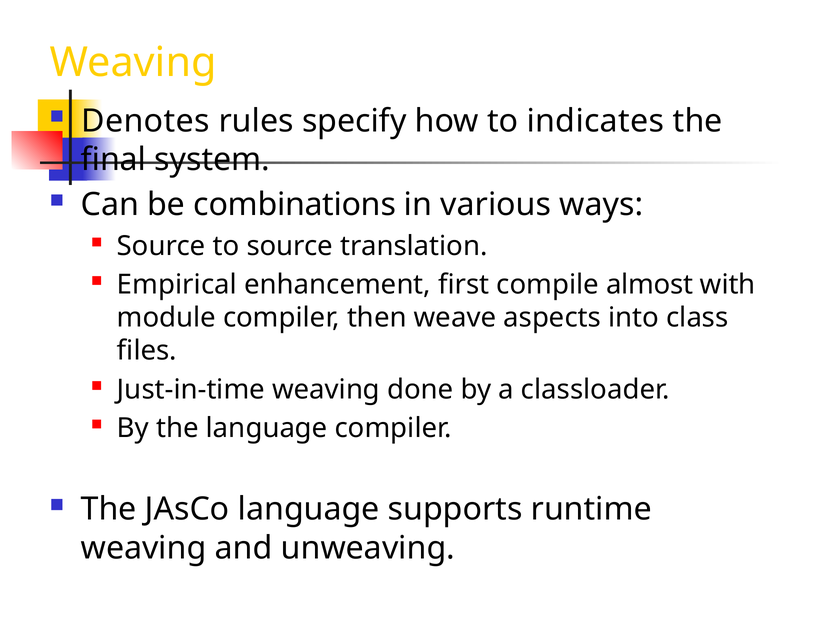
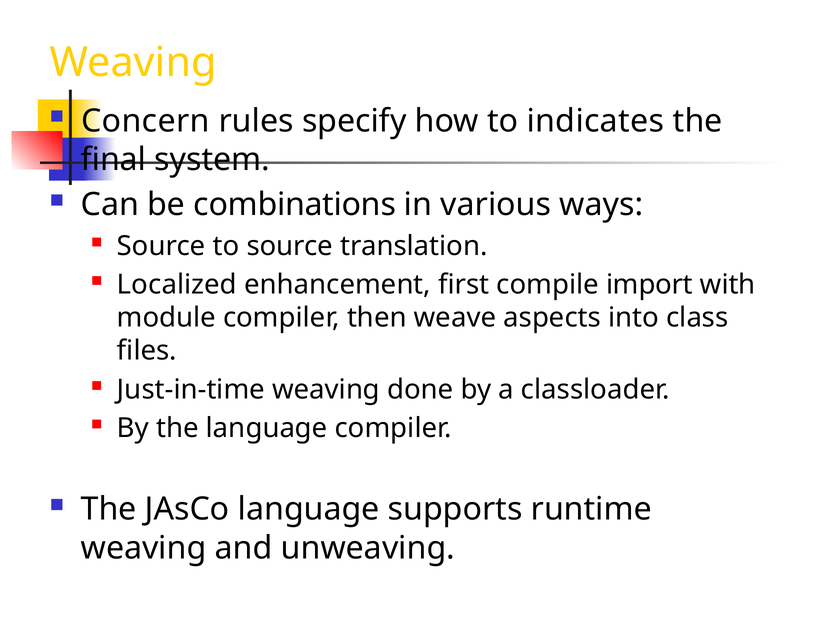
Denotes: Denotes -> Concern
Empirical: Empirical -> Localized
almost: almost -> import
